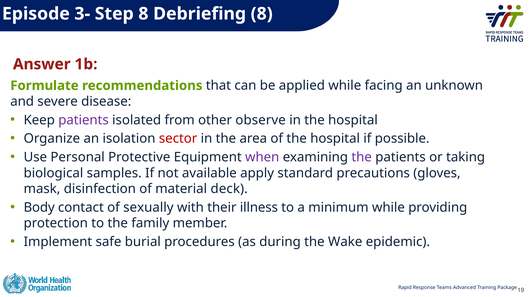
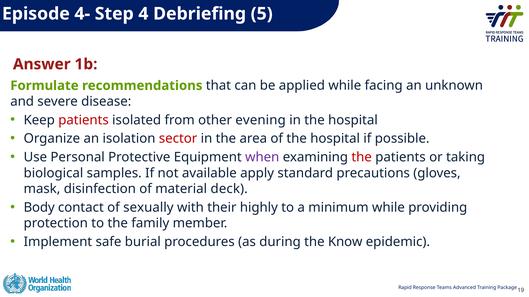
3-: 3- -> 4-
Step 8: 8 -> 4
Debriefing 8: 8 -> 5
patients at (84, 120) colour: purple -> red
observe: observe -> evening
the at (362, 157) colour: purple -> red
illness: illness -> highly
Wake: Wake -> Know
